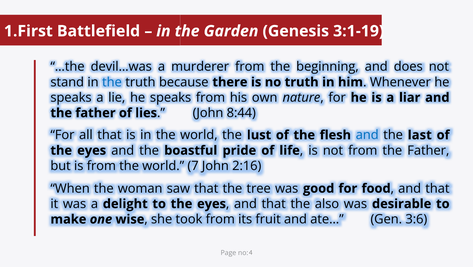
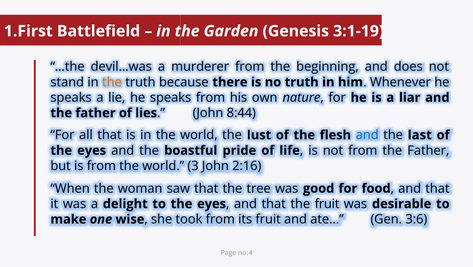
the at (112, 82) colour: blue -> orange
7: 7 -> 3
the also: also -> fruit
